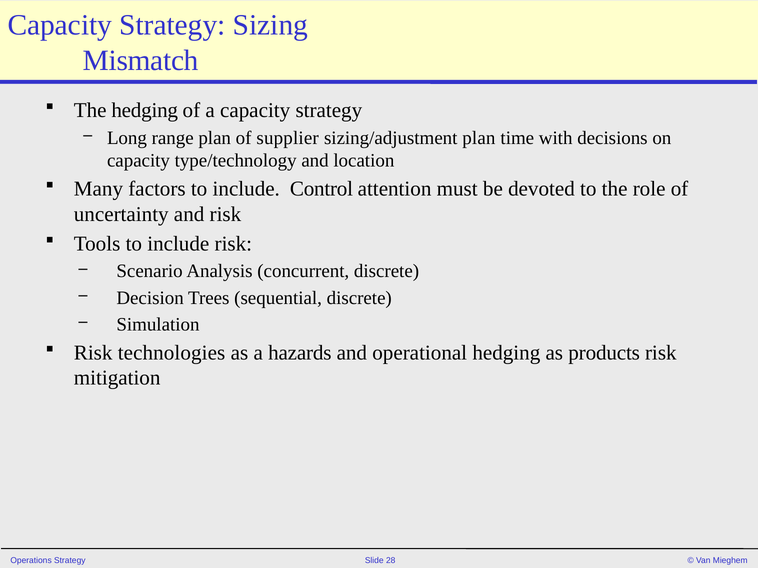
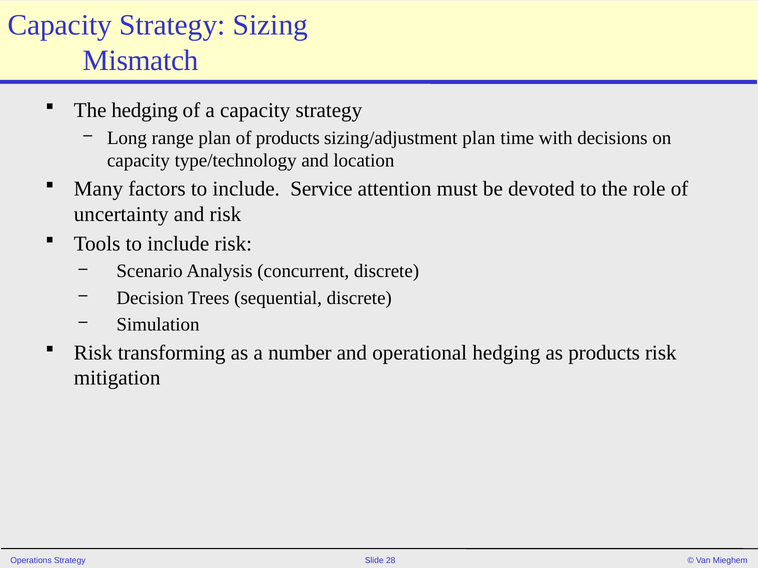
of supplier: supplier -> products
Control: Control -> Service
technologies: technologies -> transforming
hazards: hazards -> number
